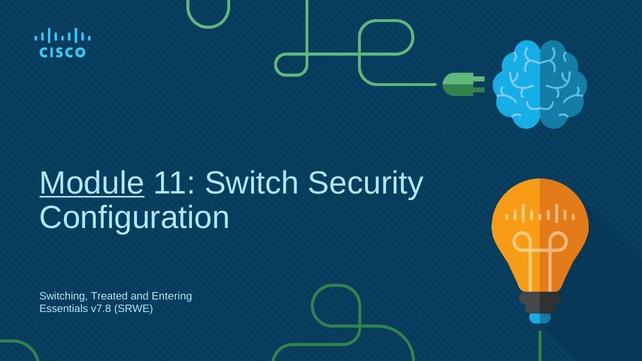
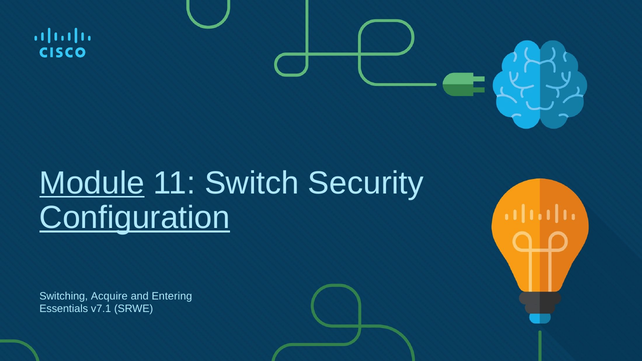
Configuration underline: none -> present
Treated: Treated -> Acquire
v7.8: v7.8 -> v7.1
